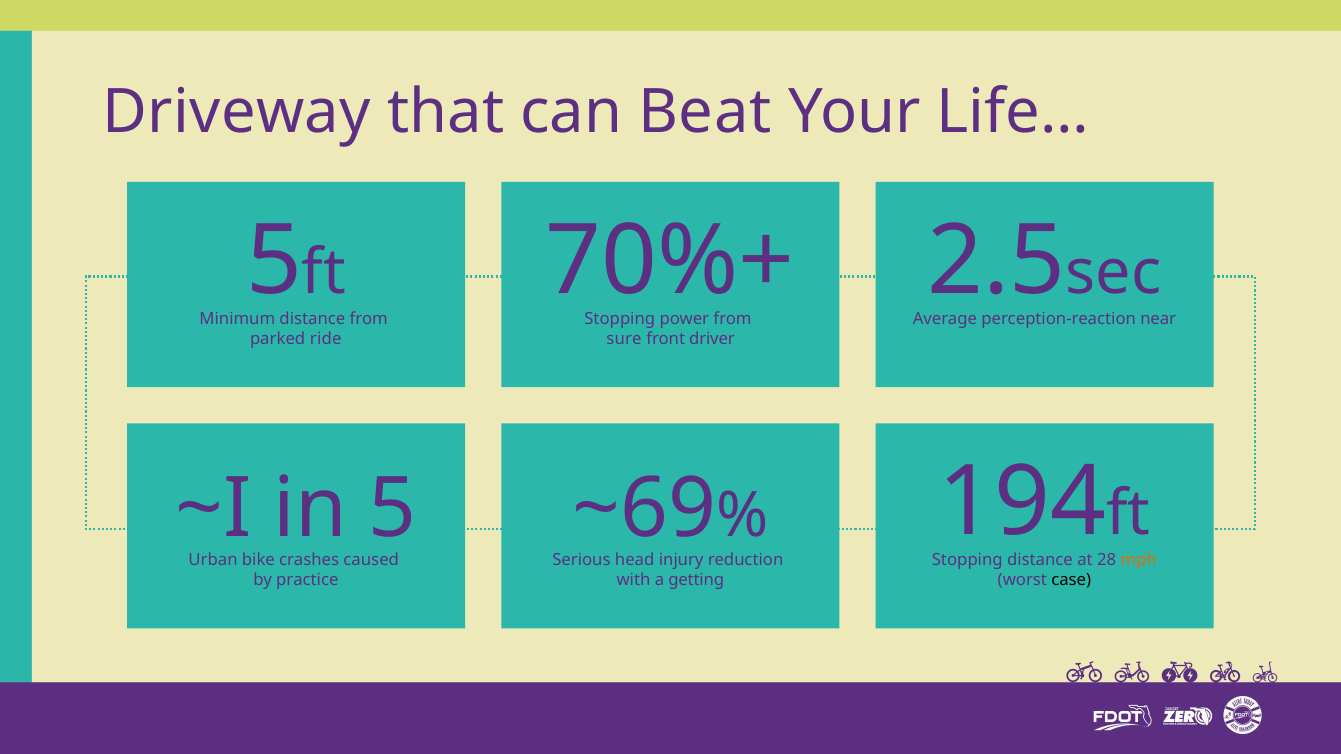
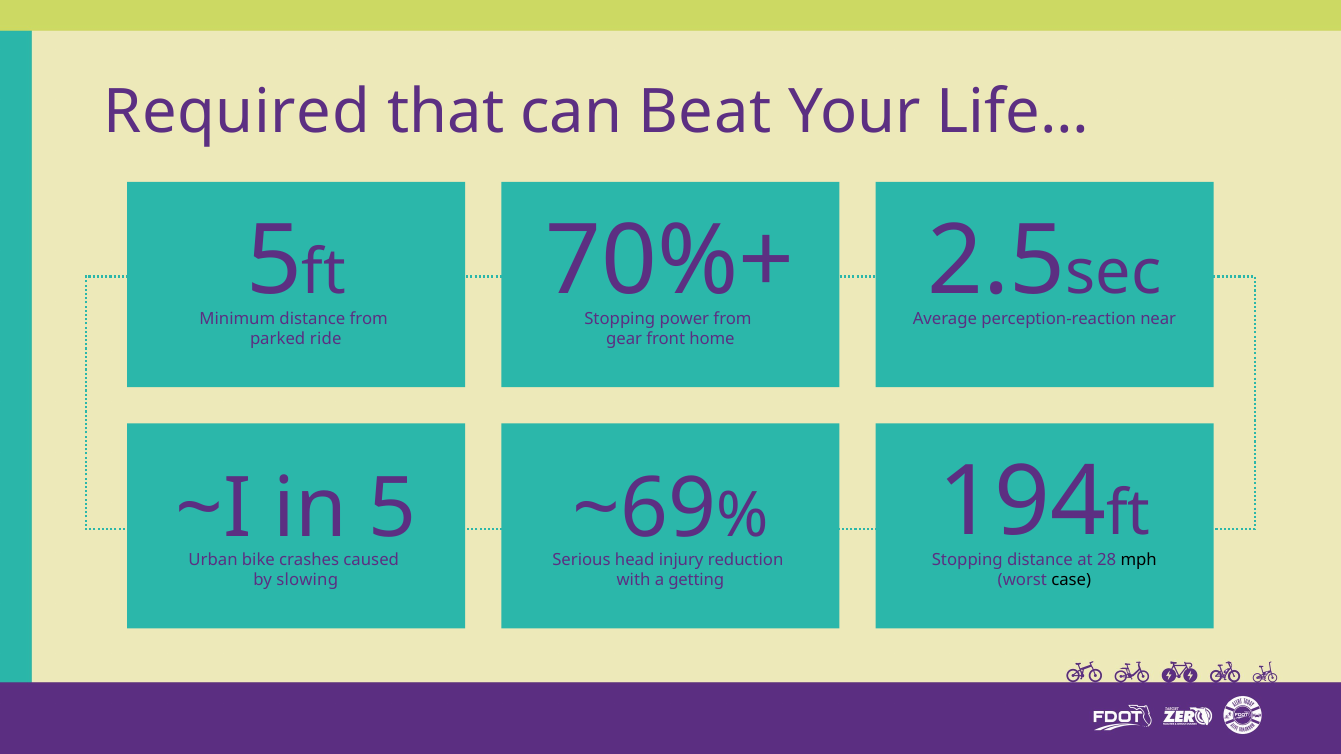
Driveway: Driveway -> Required
sure: sure -> gear
driver: driver -> home
mph colour: orange -> black
practice: practice -> slowing
